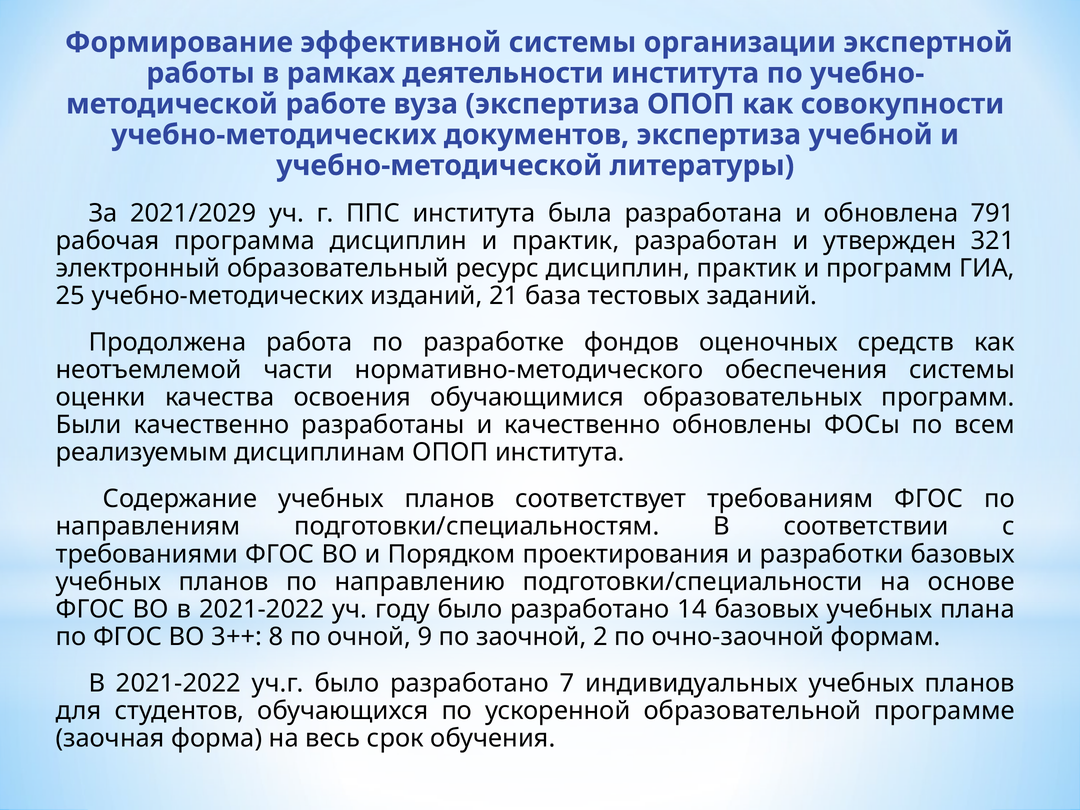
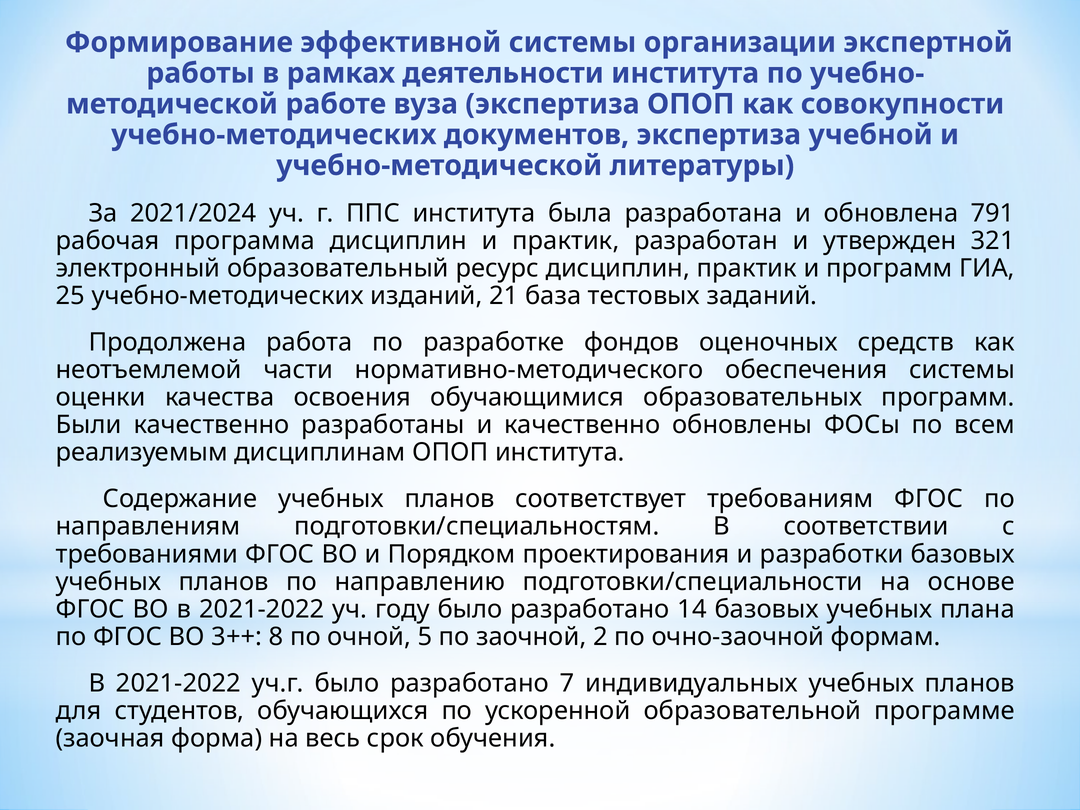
2021/2029: 2021/2029 -> 2021/2024
9: 9 -> 5
